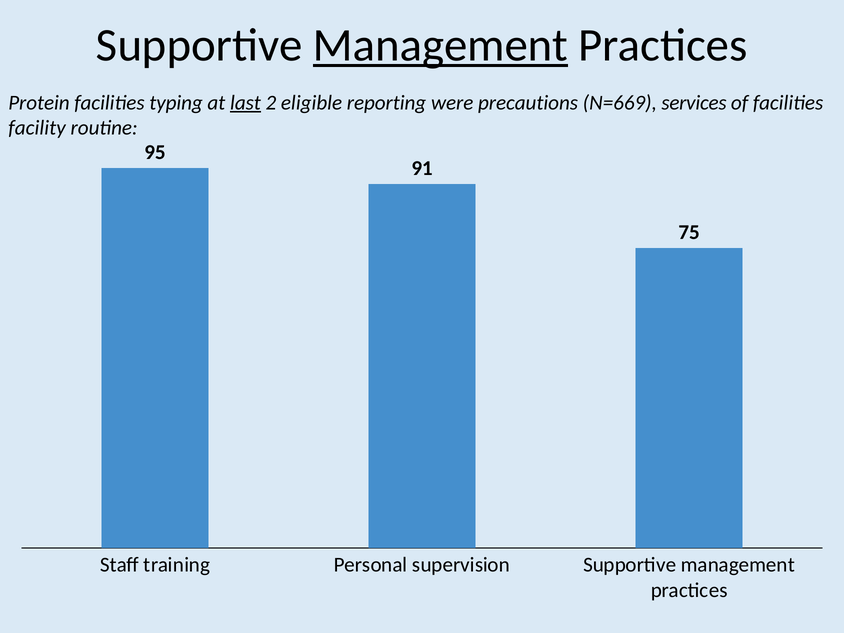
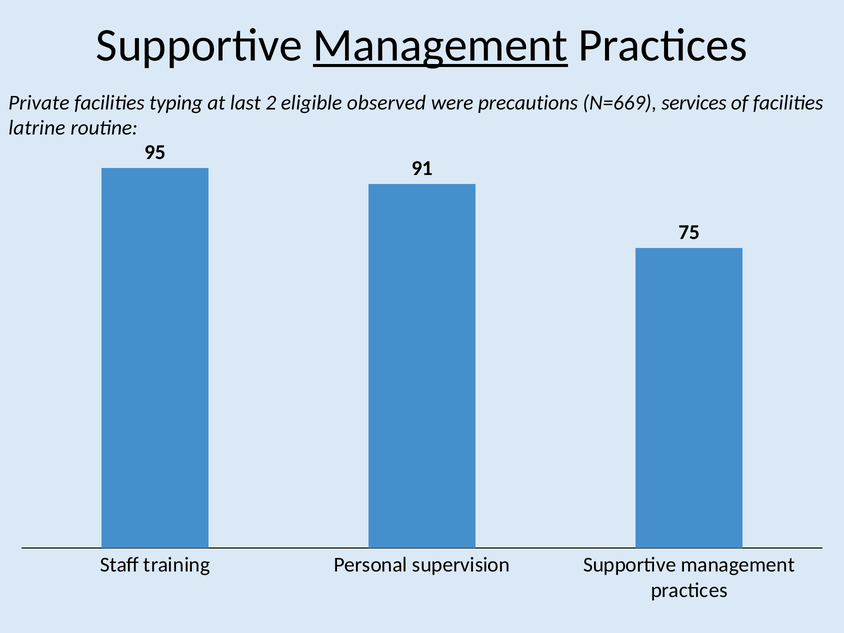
Protein: Protein -> Private
last underline: present -> none
reporting: reporting -> observed
facility: facility -> latrine
